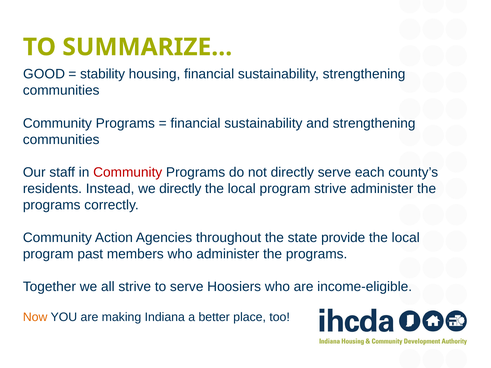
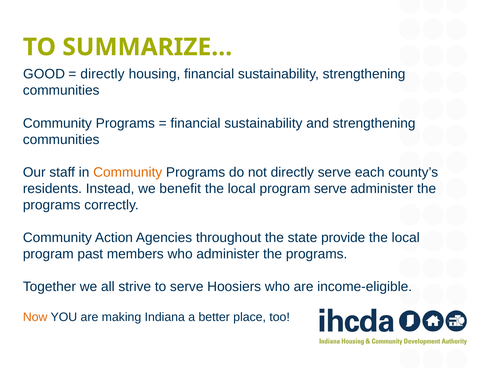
stability at (103, 74): stability -> directly
Community at (128, 172) colour: red -> orange
we directly: directly -> benefit
program strive: strive -> serve
